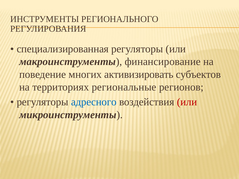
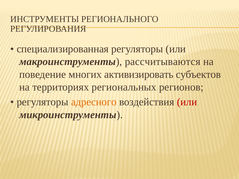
финансирование: финансирование -> рассчитываются
региональные: региональные -> региональных
адресного colour: blue -> orange
